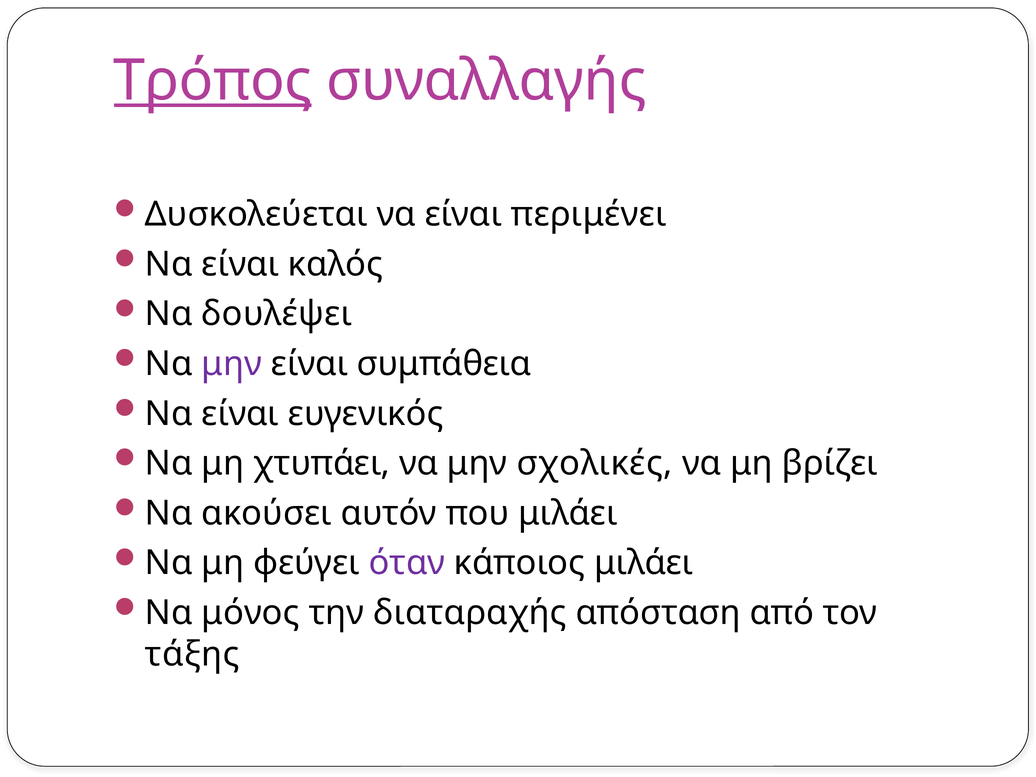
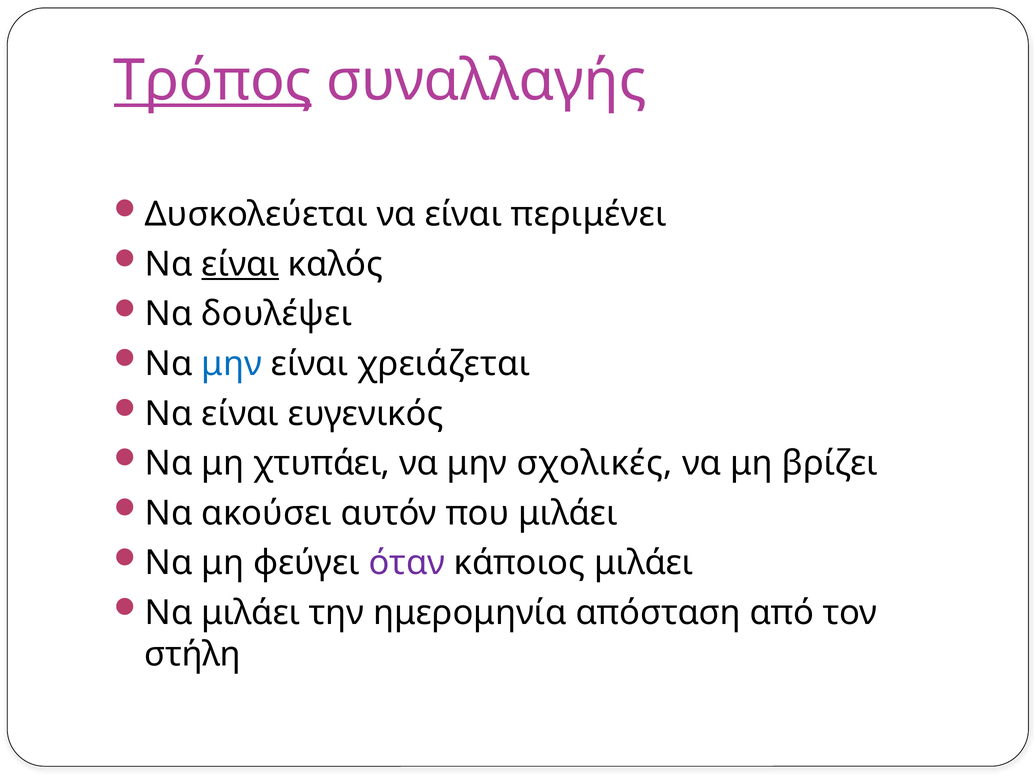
είναι at (240, 264) underline: none -> present
μην at (232, 364) colour: purple -> blue
συμπάθεια: συμπάθεια -> χρειάζεται
Να μόνος: μόνος -> μιλάει
διαταραχής: διαταραχής -> ημερομηνία
τάξης: τάξης -> στήλη
